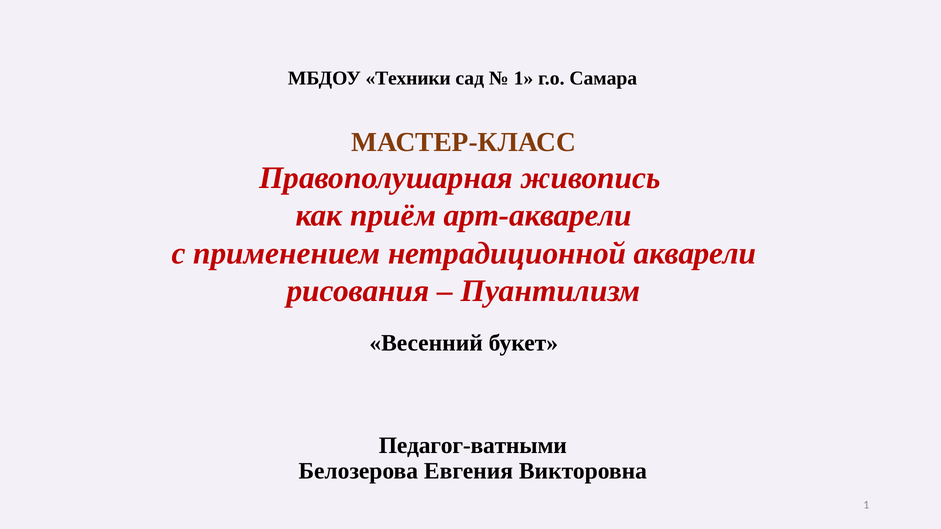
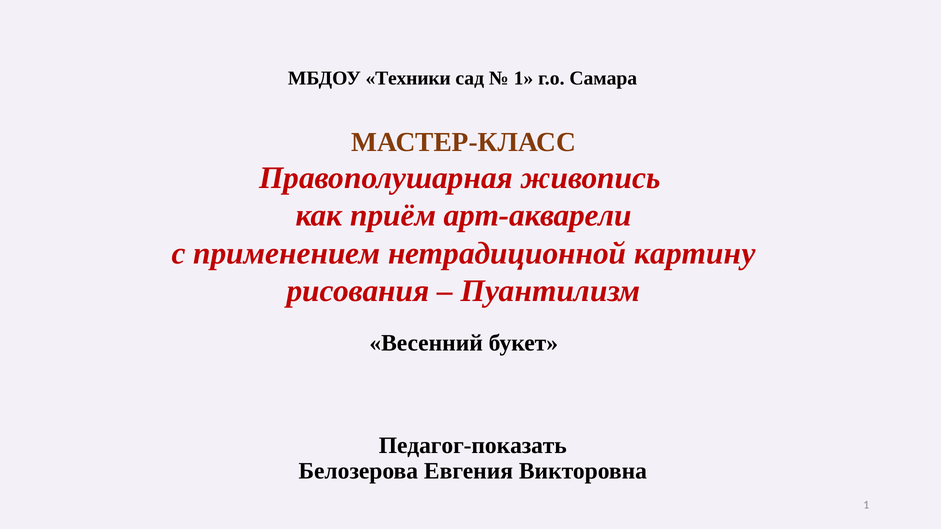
акварели: акварели -> картину
Педагог-ватными: Педагог-ватными -> Педагог-показать
